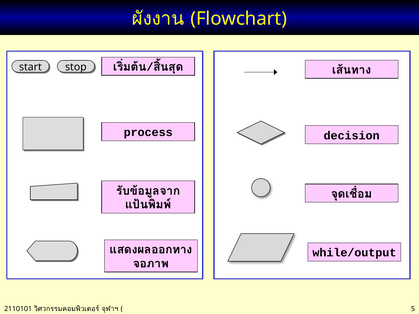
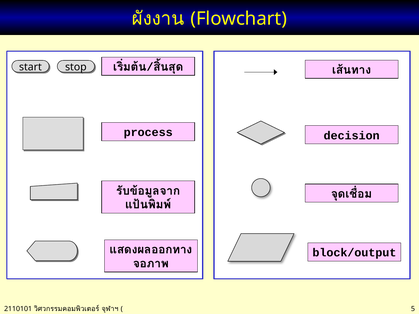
while/output: while/output -> block/output
